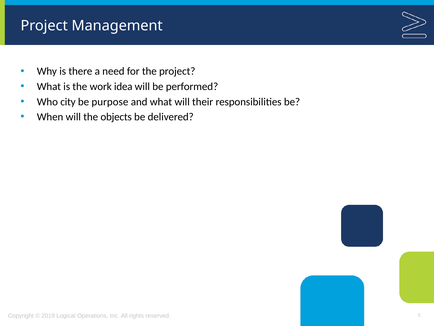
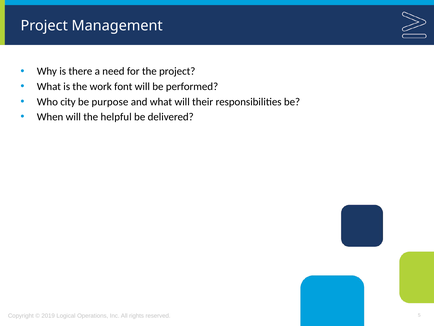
idea: idea -> font
objects: objects -> helpful
